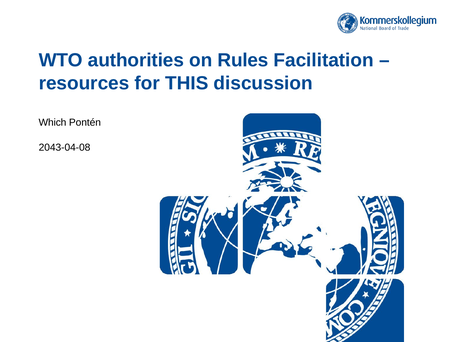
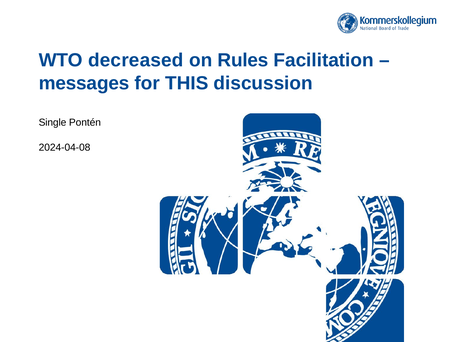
authorities: authorities -> decreased
resources: resources -> messages
Which: Which -> Single
2043-04-08: 2043-04-08 -> 2024-04-08
